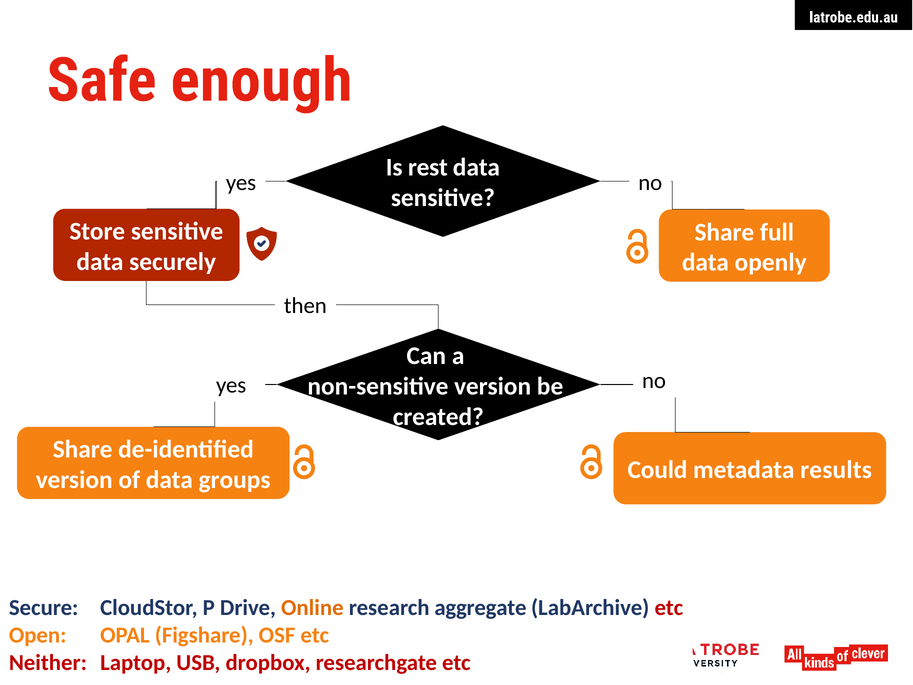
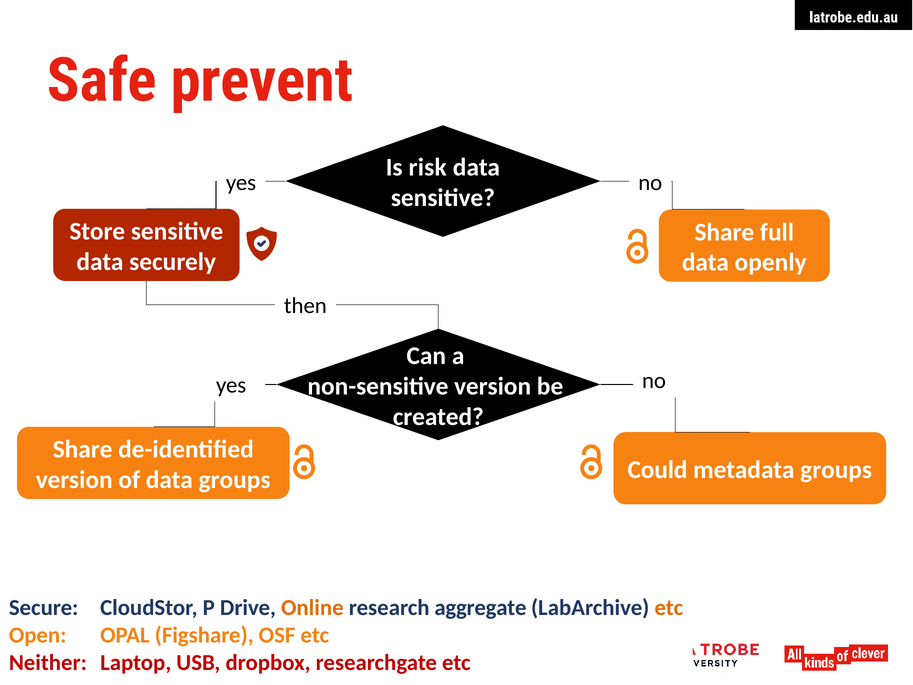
enough: enough -> prevent
rest: rest -> risk
metadata results: results -> groups
etc at (669, 608) colour: red -> orange
